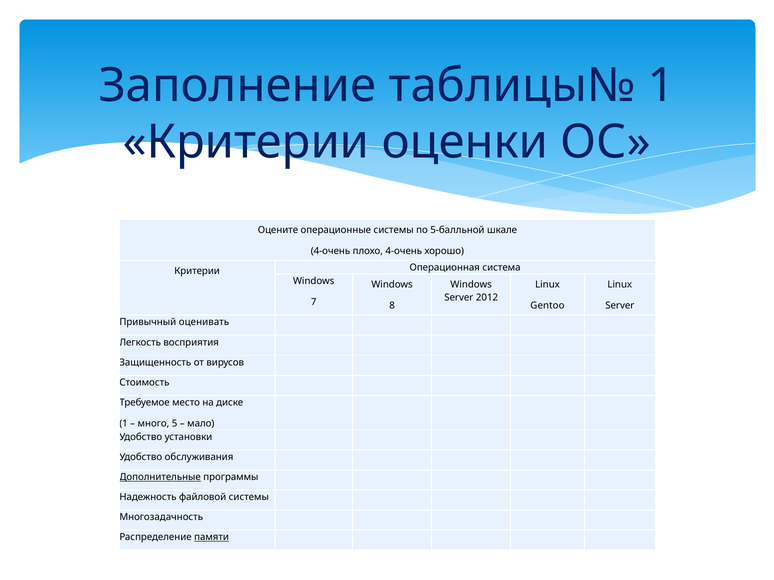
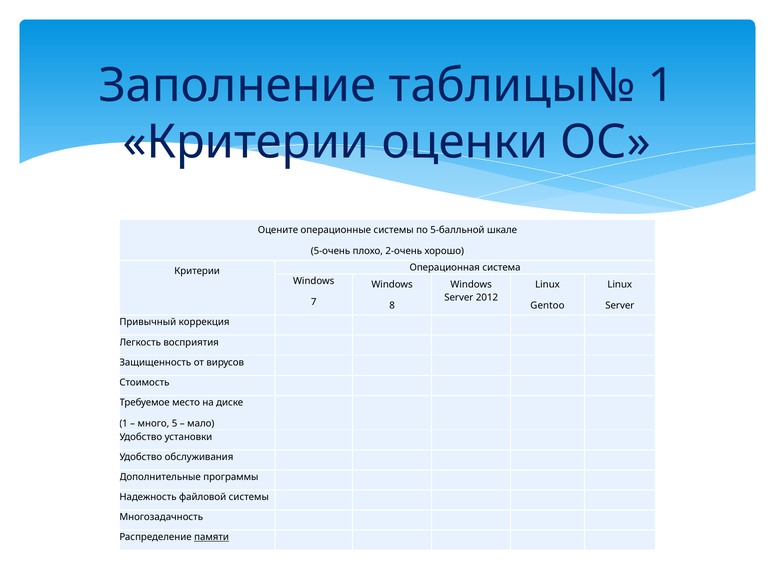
4-очень at (330, 251): 4-очень -> 5-очень
плохо 4-очень: 4-очень -> 2-очень
оценивать: оценивать -> коррекция
Дополнительные underline: present -> none
